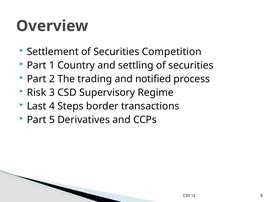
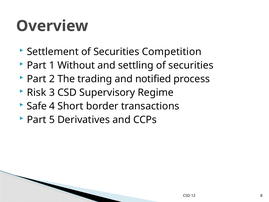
Country: Country -> Without
Last: Last -> Safe
Steps: Steps -> Short
